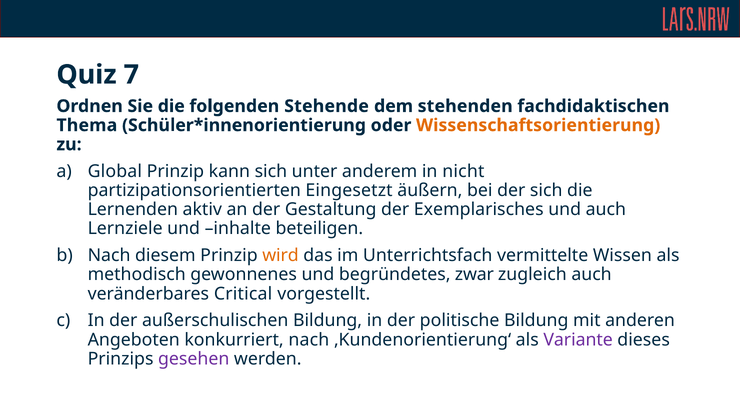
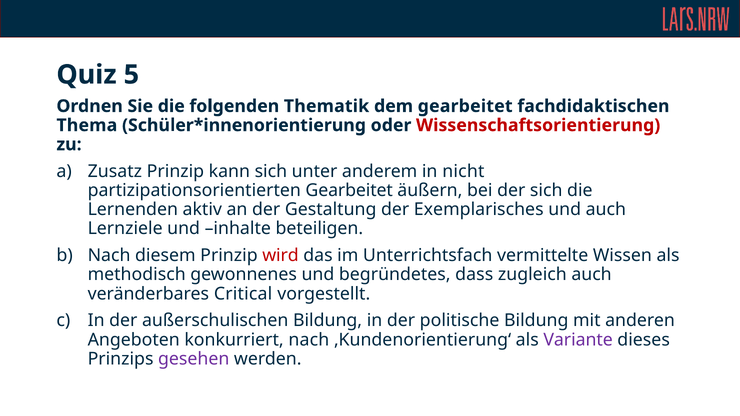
7: 7 -> 5
Stehende: Stehende -> Thematik
dem stehenden: stehenden -> gearbeitet
Wissenschaftsorientierung colour: orange -> red
Global: Global -> Zusatz
partizipationsorientierten Eingesetzt: Eingesetzt -> Gearbeitet
wird colour: orange -> red
zwar: zwar -> dass
